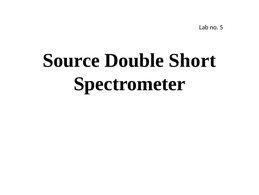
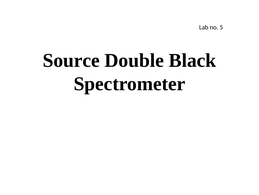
Short: Short -> Black
